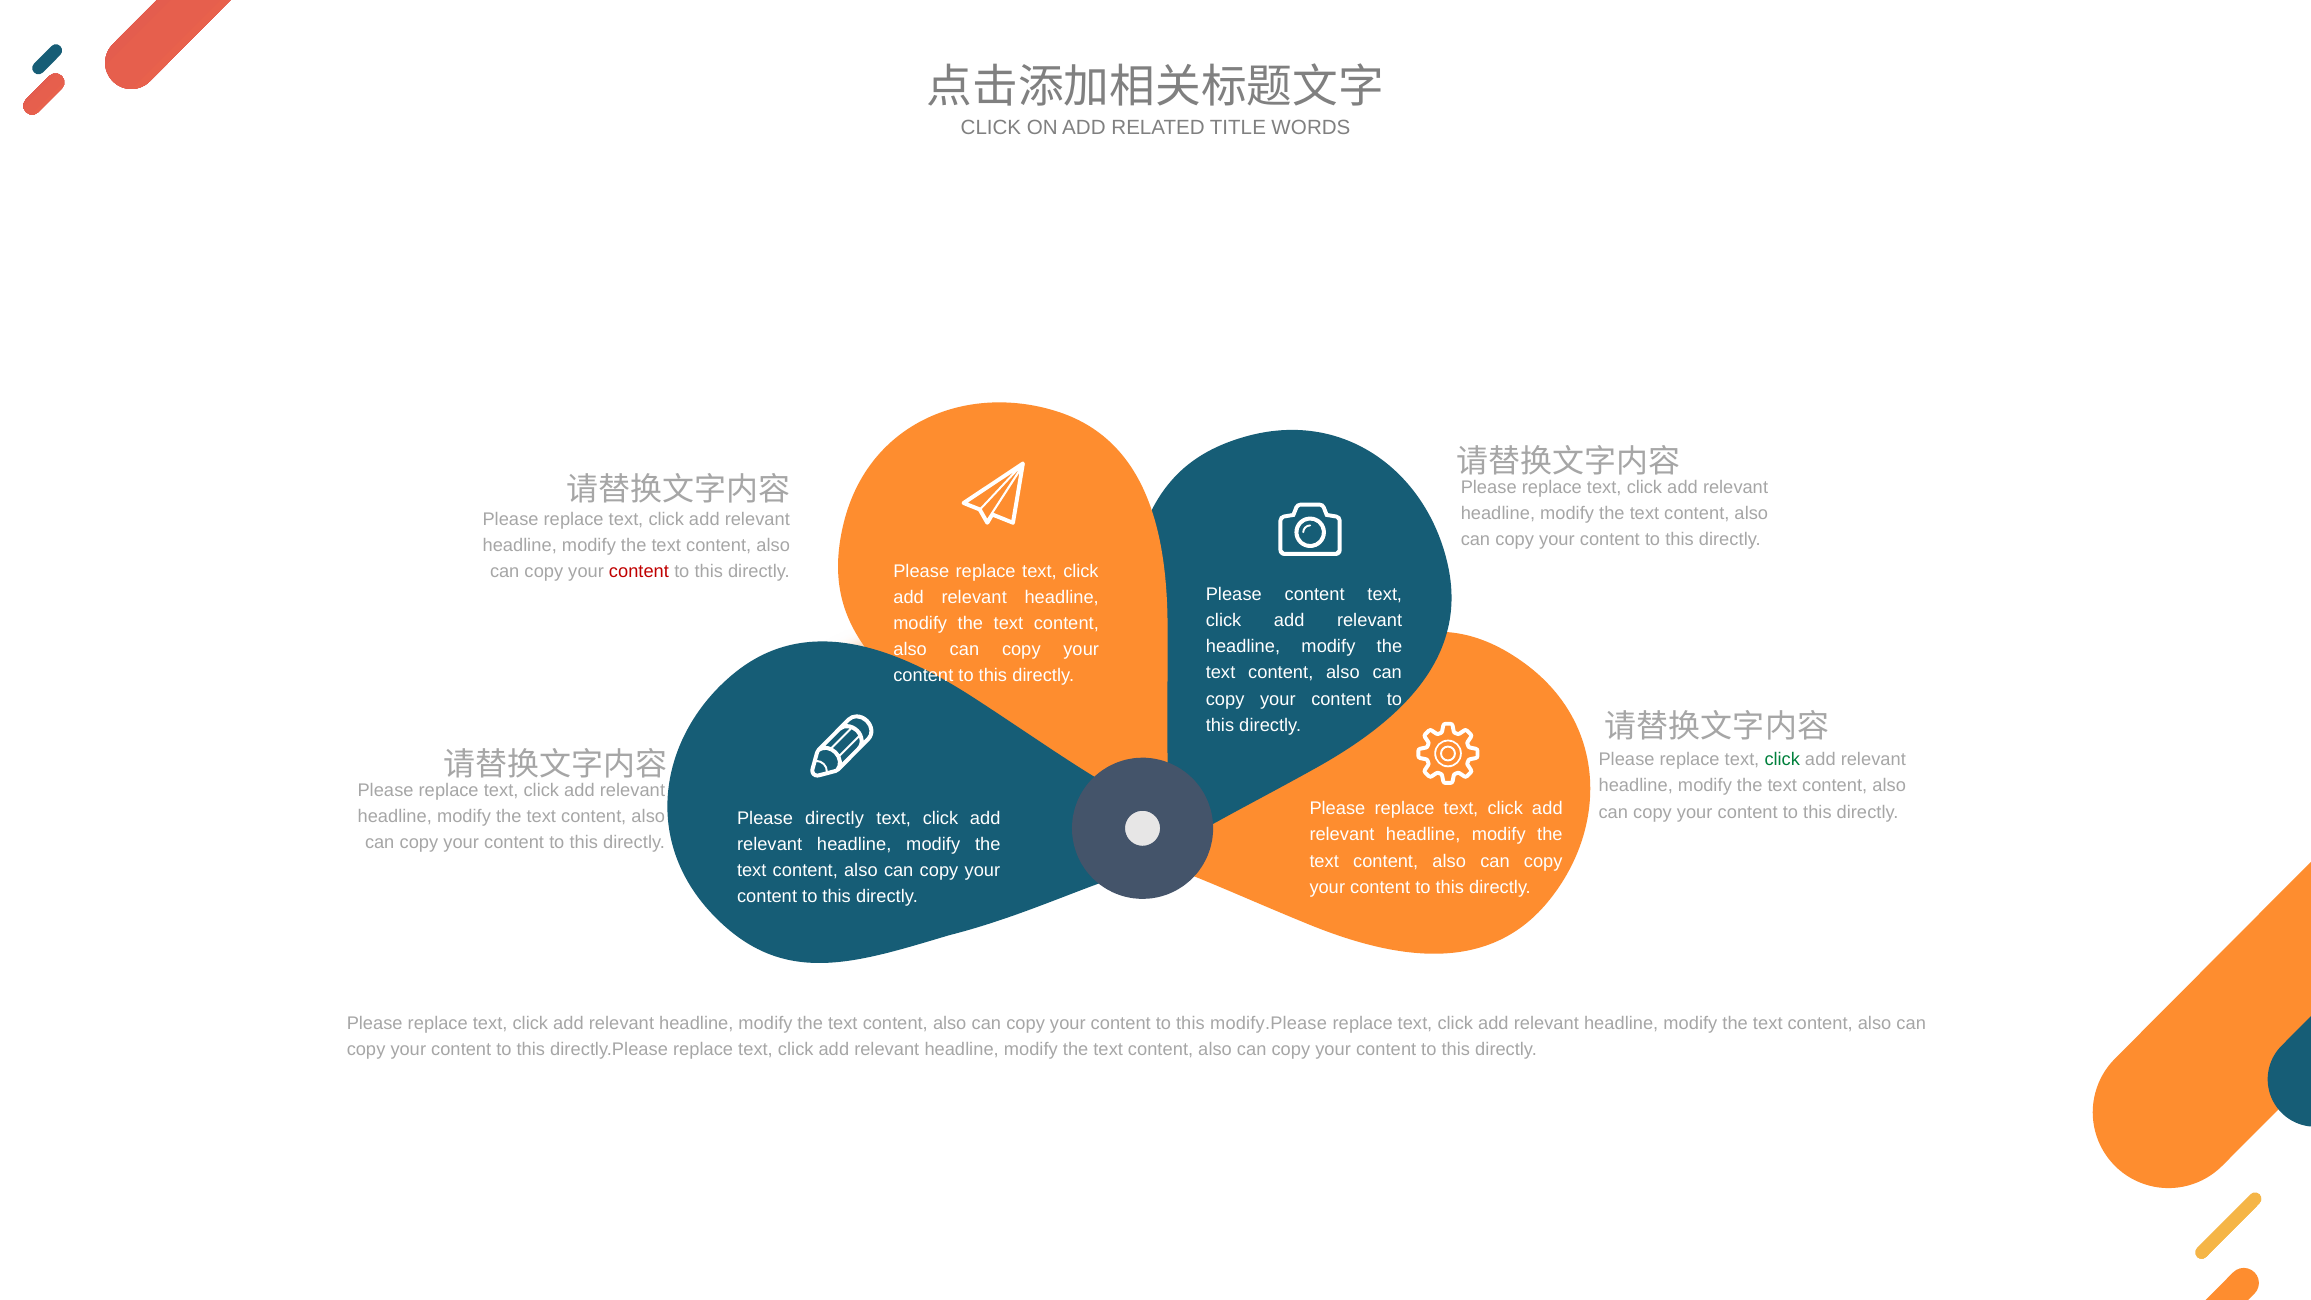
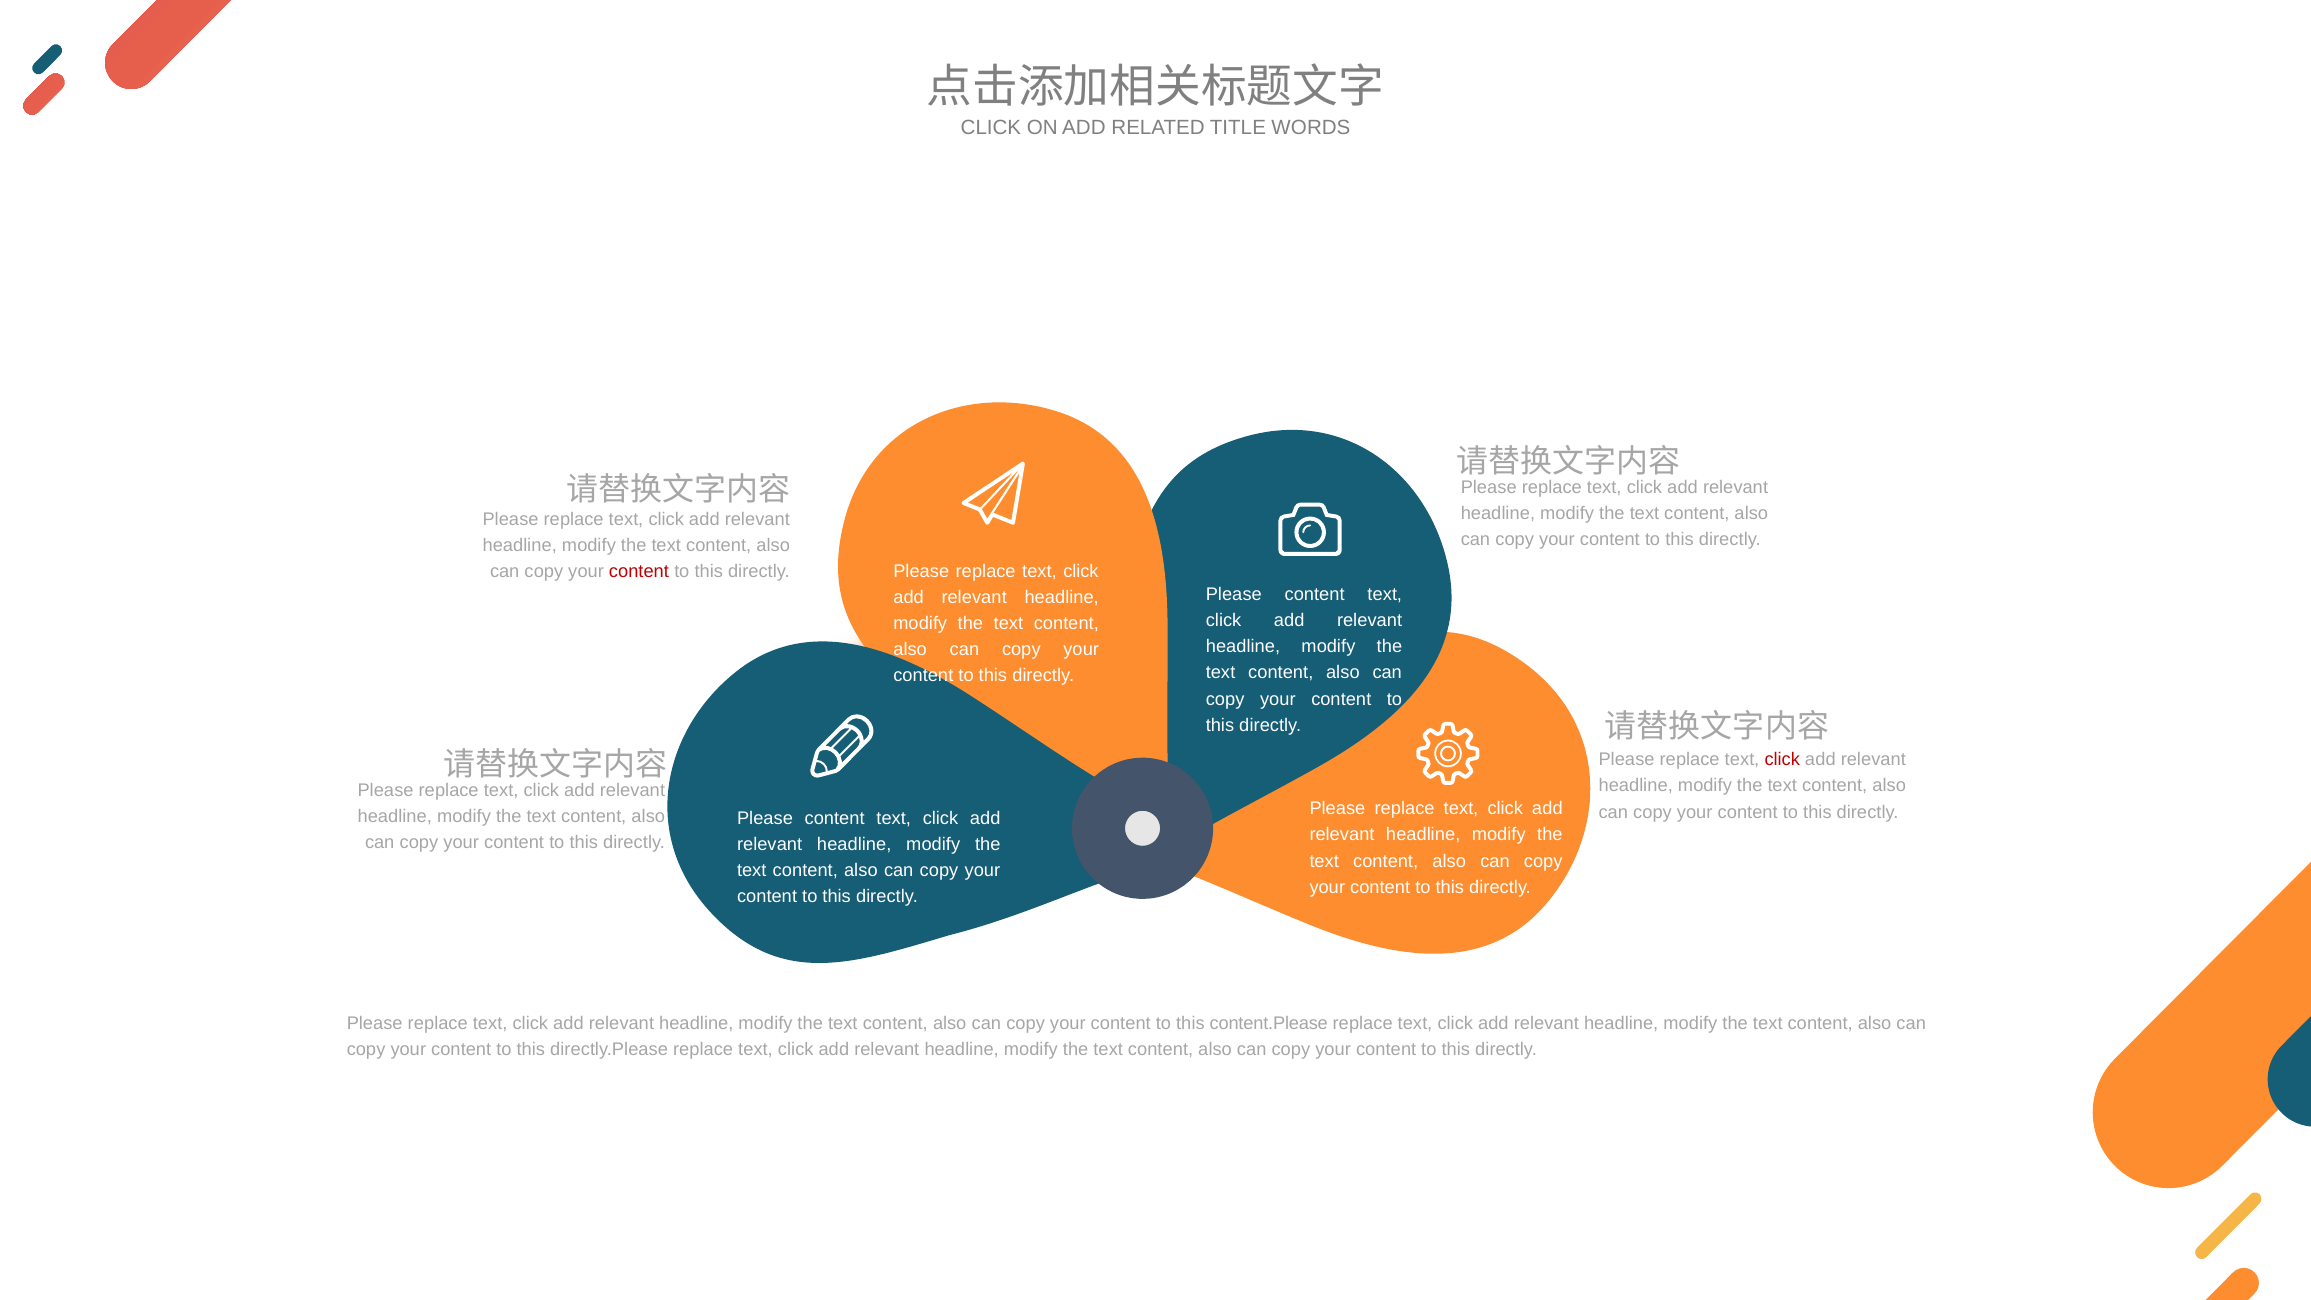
click at (1782, 760) colour: green -> red
directly at (835, 818): directly -> content
modify.Please: modify.Please -> content.Please
